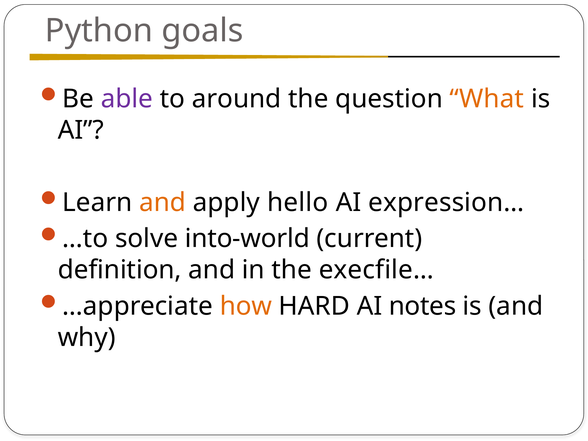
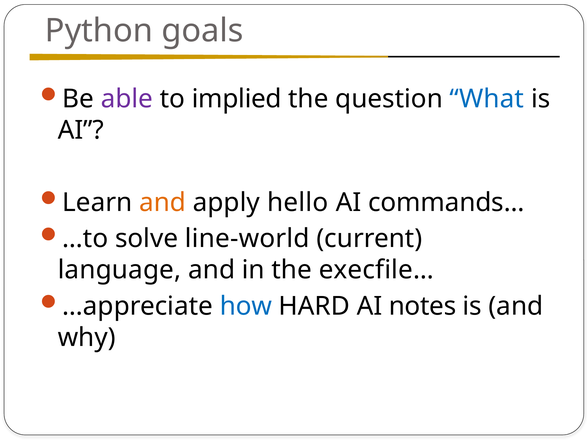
around: around -> implied
What colour: orange -> blue
expression…: expression… -> commands…
into-world: into-world -> line-world
definition: definition -> language
how colour: orange -> blue
